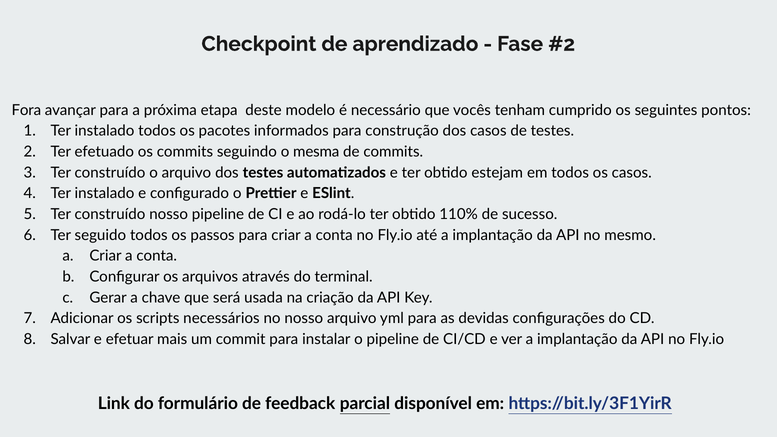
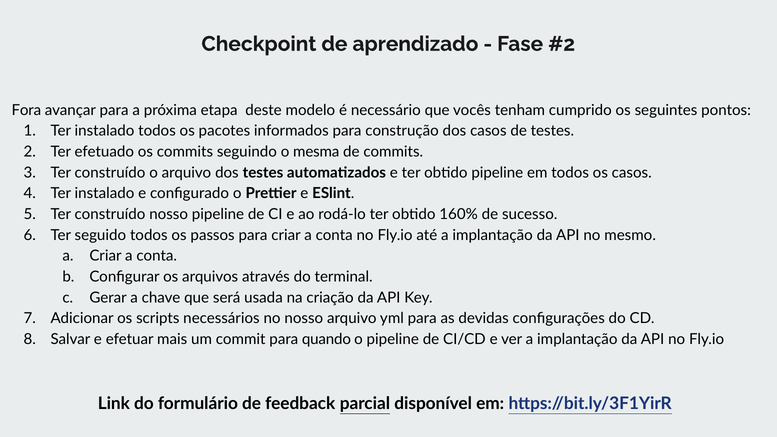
obtido estejam: estejam -> pipeline
110%: 110% -> 160%
instalar: instalar -> quando
